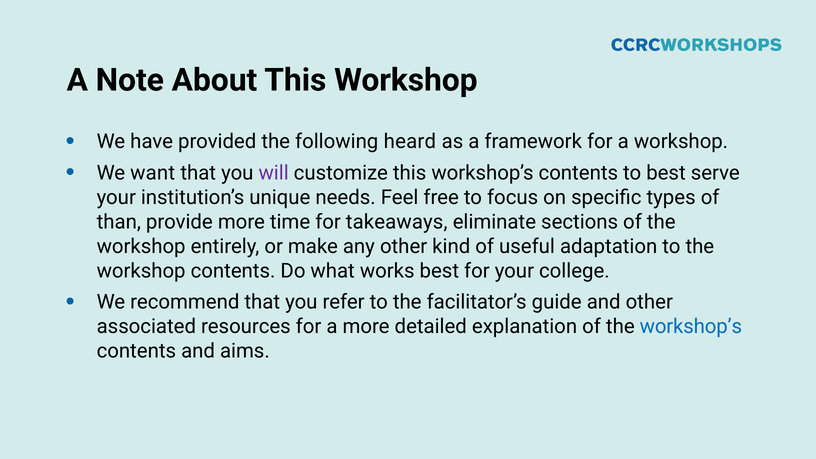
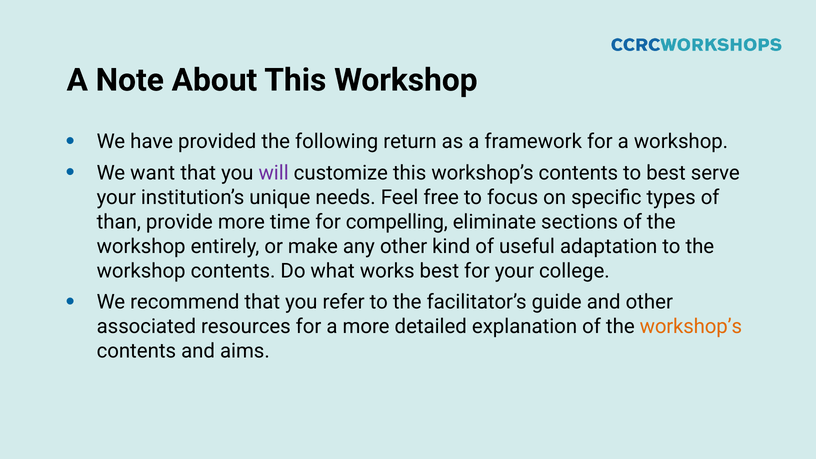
heard: heard -> return
takeaways: takeaways -> compelling
workshop’s at (691, 327) colour: blue -> orange
